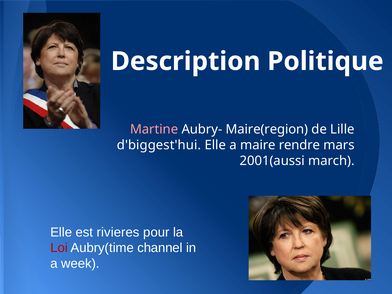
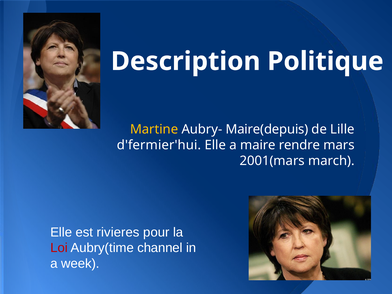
Martine colour: pink -> yellow
Maire(region: Maire(region -> Maire(depuis
d'biggest'hui: d'biggest'hui -> d'fermier'hui
2001(aussi: 2001(aussi -> 2001(mars
